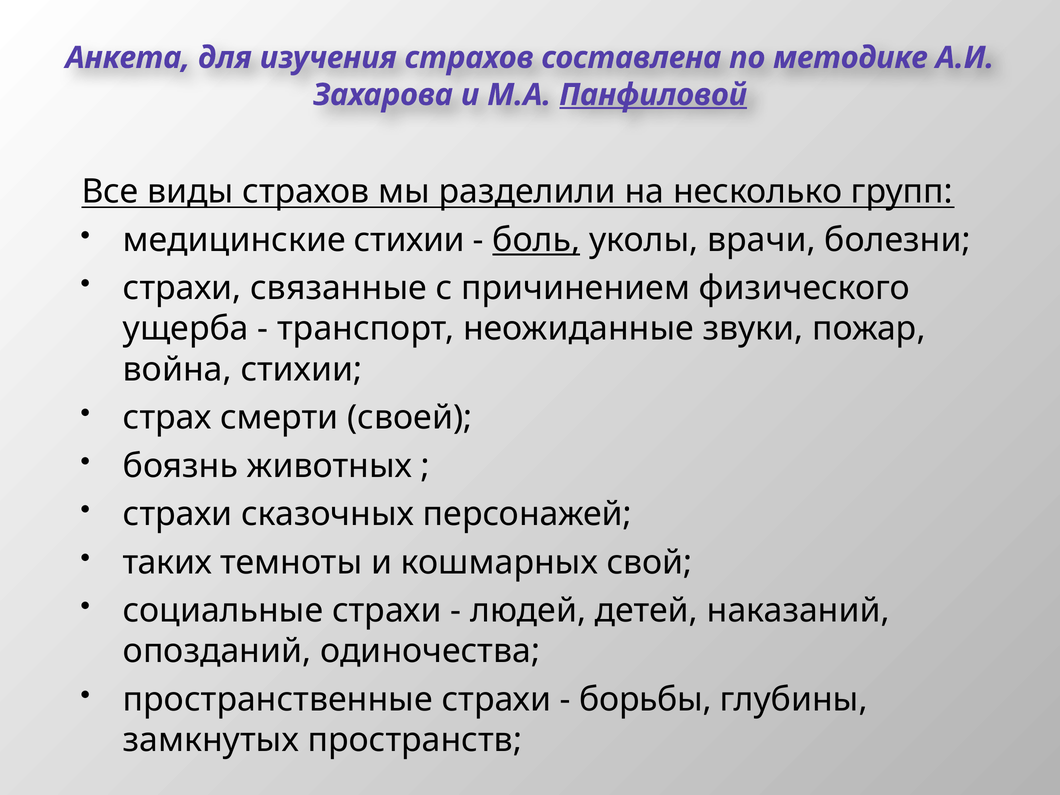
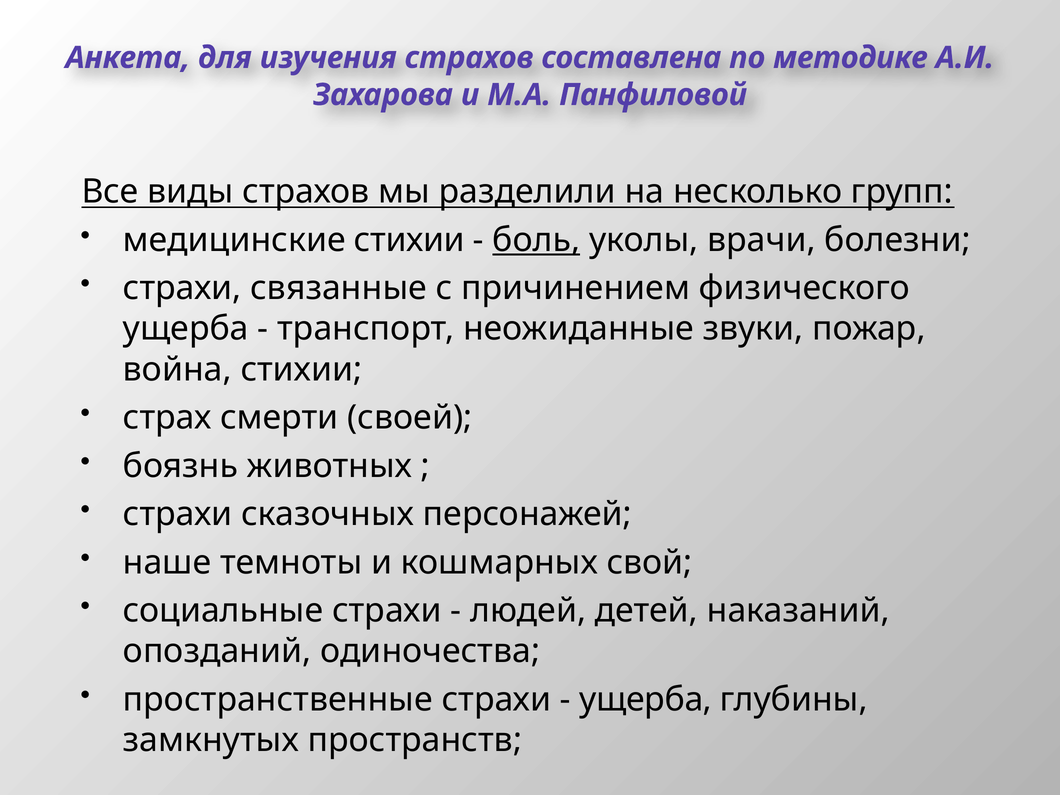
Панфиловой underline: present -> none
таких: таких -> наше
борьбы at (646, 699): борьбы -> ущерба
